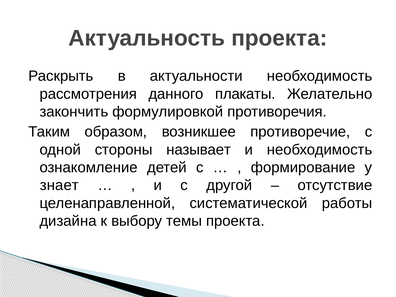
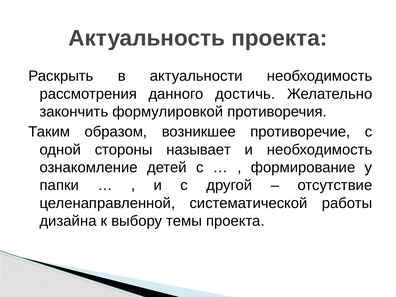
плакаты: плакаты -> достичь
знает: знает -> папки
